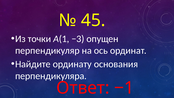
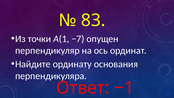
45: 45 -> 83
−3: −3 -> −7
